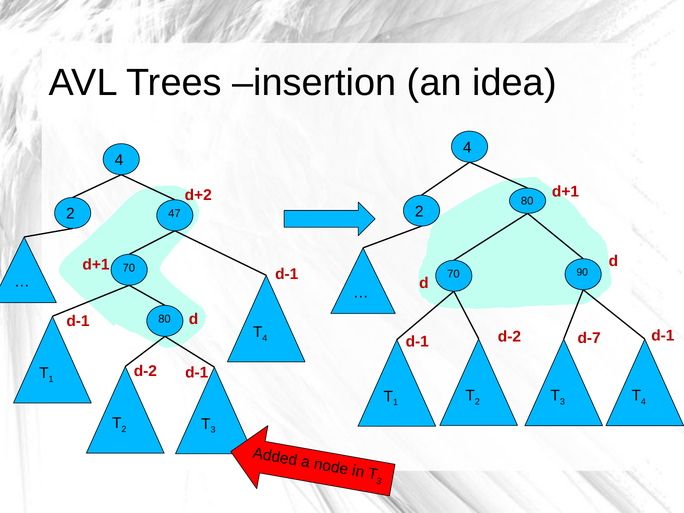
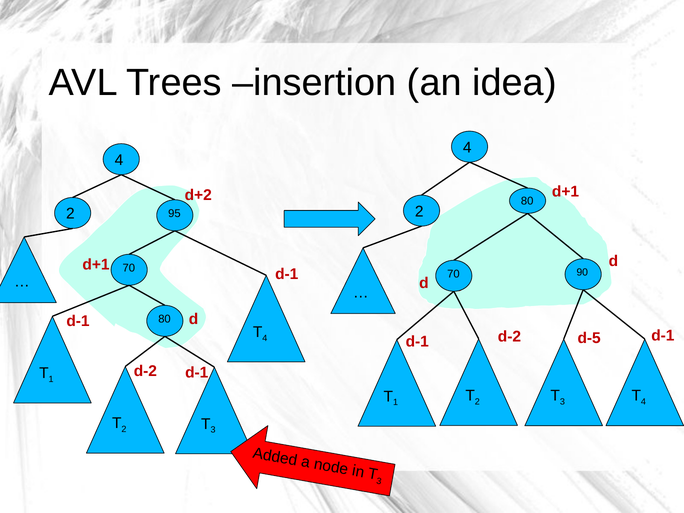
47: 47 -> 95
d-7: d-7 -> d-5
